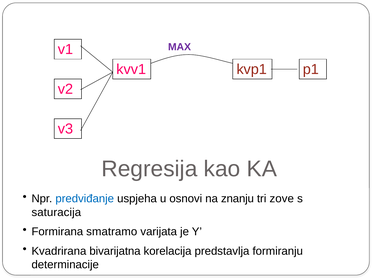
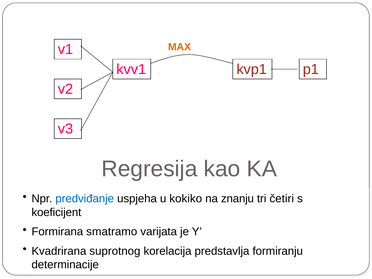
MAX colour: purple -> orange
osnovi: osnovi -> kokiko
zove: zove -> četiri
saturacija: saturacija -> koeficijent
bivarijatna: bivarijatna -> suprotnog
